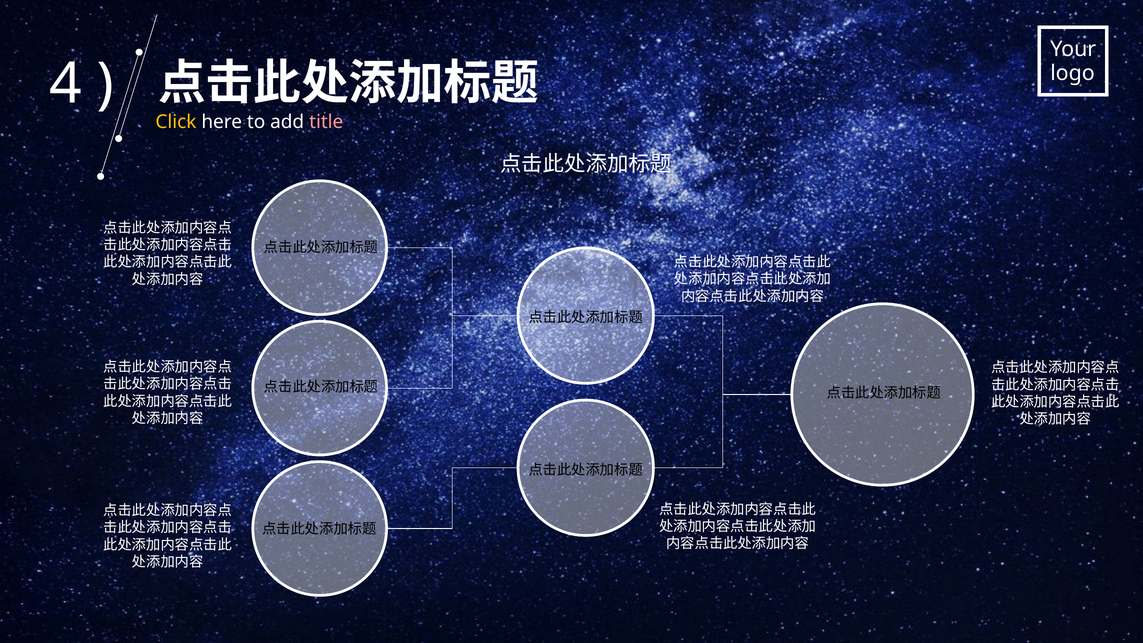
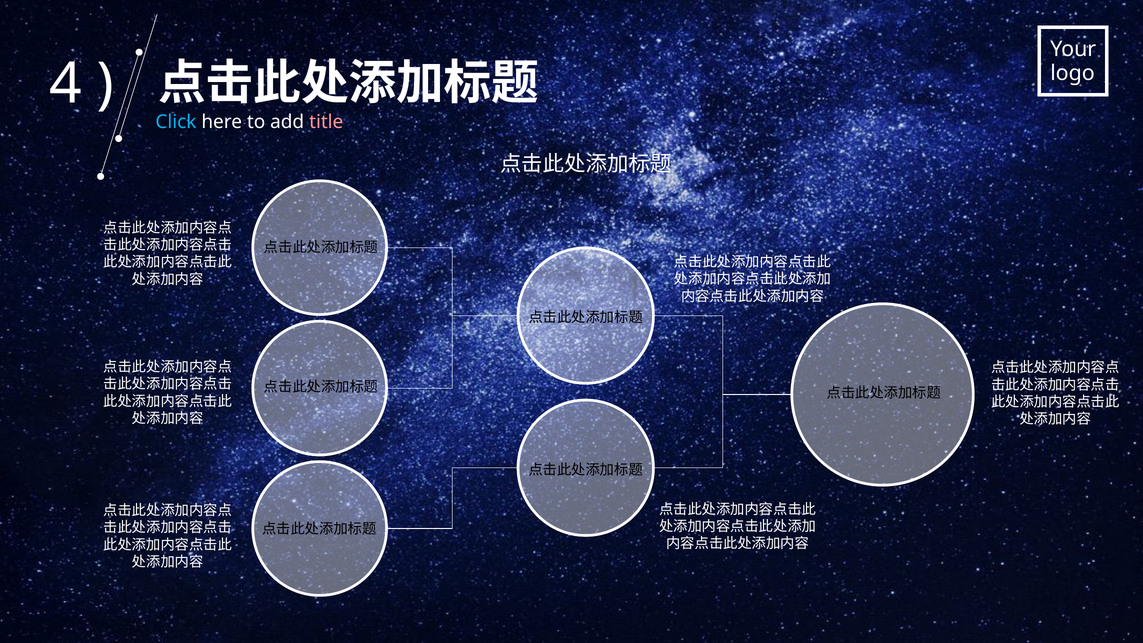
Click colour: yellow -> light blue
